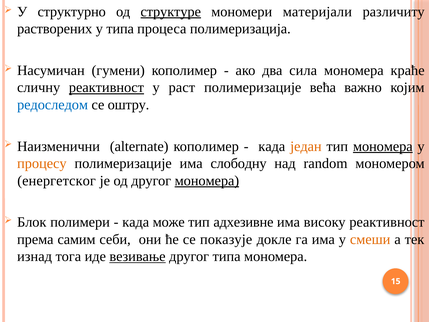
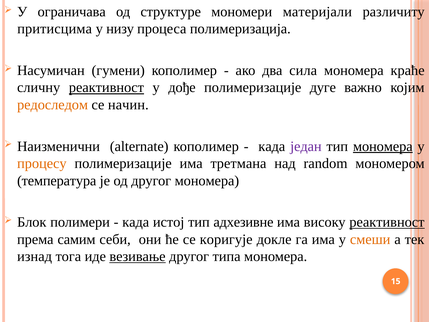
структурно: структурно -> ограничава
структуре underline: present -> none
растворених: растворених -> притисцима
у типа: типа -> низу
раст: раст -> дође
већа: већа -> дуге
редоследом colour: blue -> orange
оштру: оштру -> начин
један colour: orange -> purple
слободну: слободну -> третмана
енергетског: енергетског -> температура
мономера at (207, 180) underline: present -> none
може: може -> истој
реактивност at (387, 222) underline: none -> present
показује: показује -> коригује
